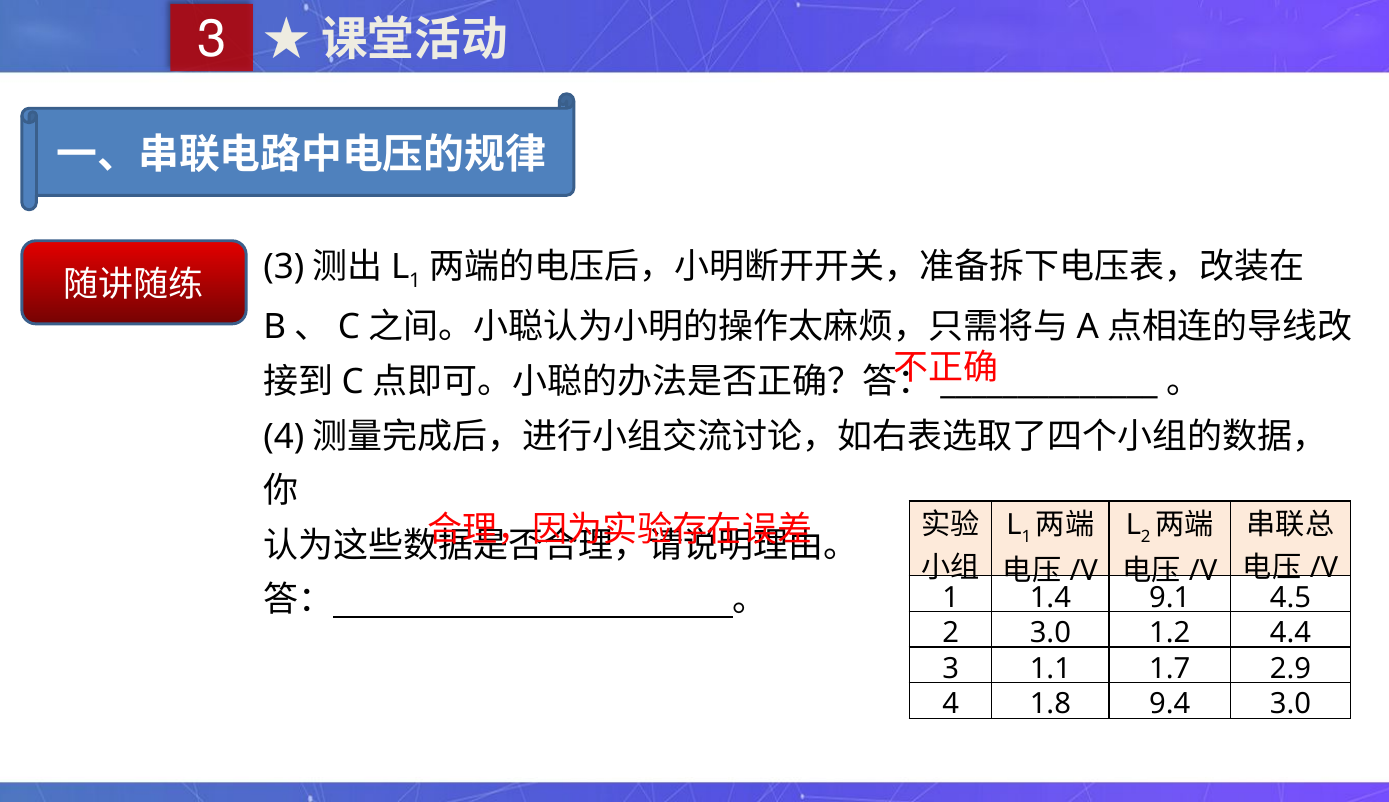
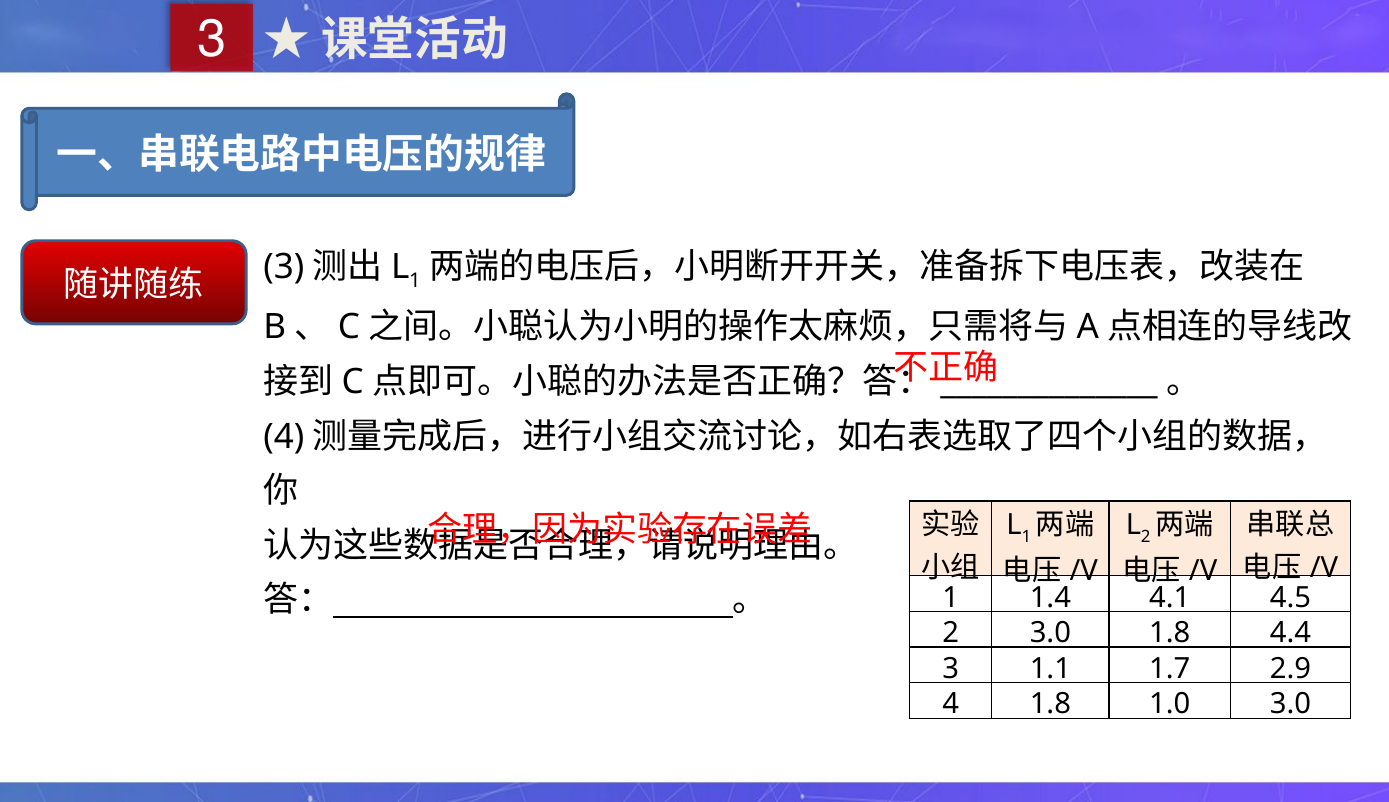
9.1: 9.1 -> 4.1
3.0 1.2: 1.2 -> 1.8
9.4: 9.4 -> 1.0
